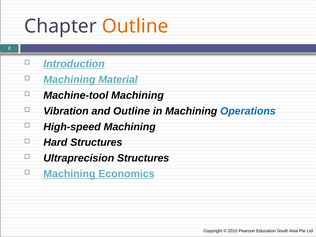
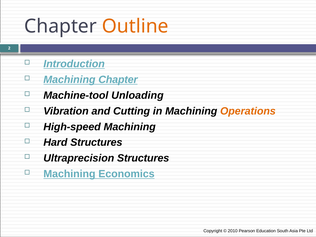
Machining Material: Material -> Chapter
Machine-tool Machining: Machining -> Unloading
and Outline: Outline -> Cutting
Operations colour: blue -> orange
